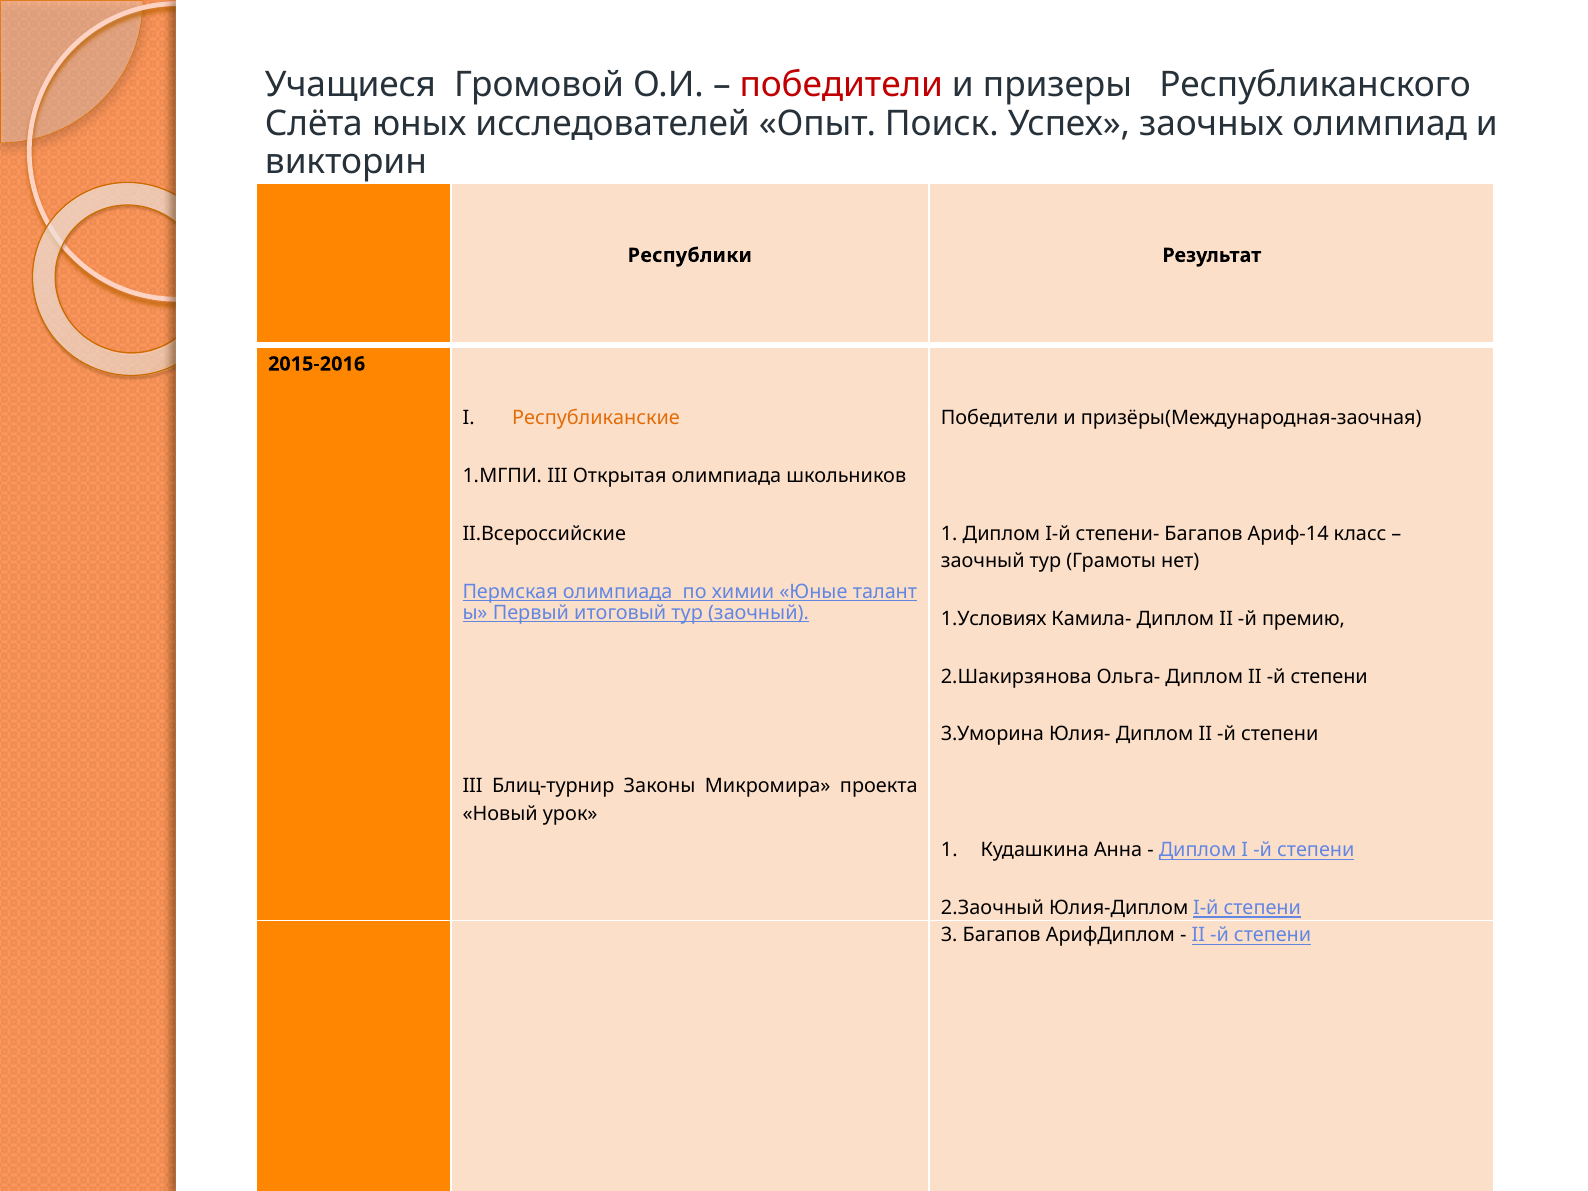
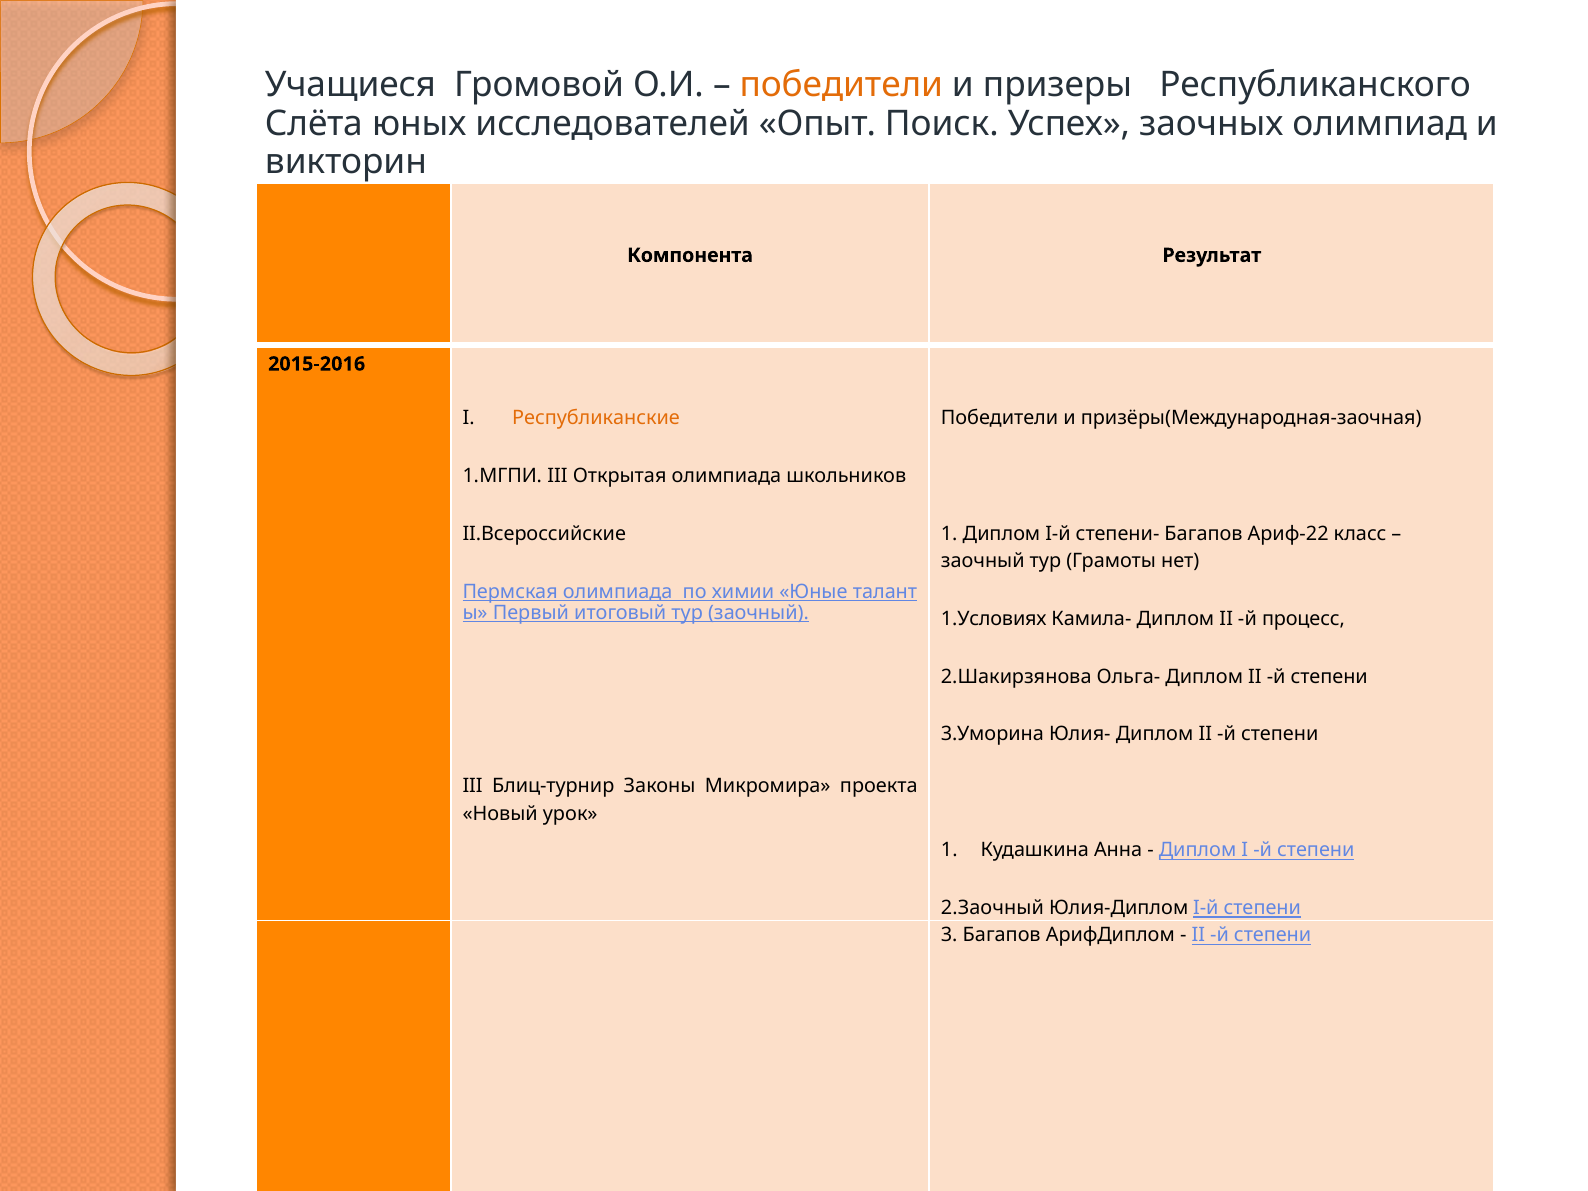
победители at (841, 85) colour: red -> orange
Республики: Республики -> Компонента
Ариф-14: Ариф-14 -> Ариф-22
премию: премию -> процесс
